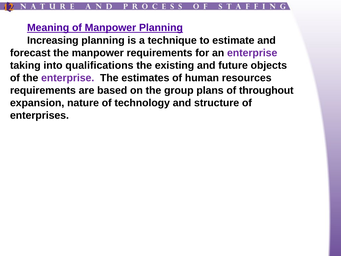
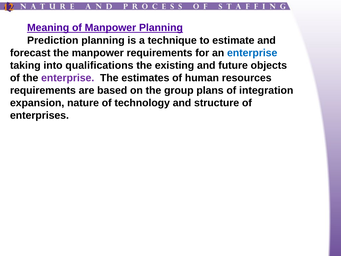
Increasing: Increasing -> Prediction
enterprise at (252, 53) colour: purple -> blue
throughout: throughout -> integration
